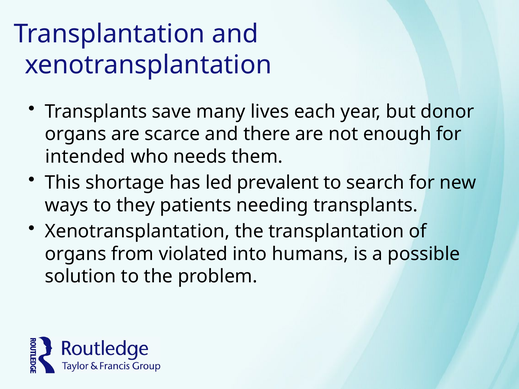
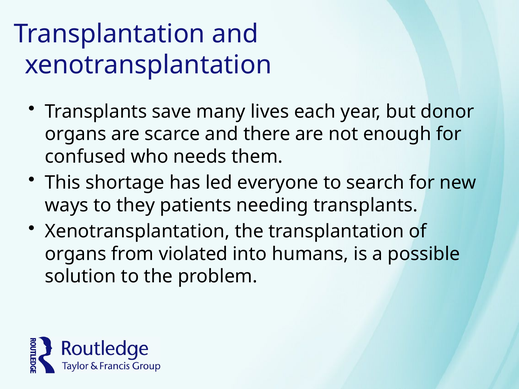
intended: intended -> confused
prevalent: prevalent -> everyone
